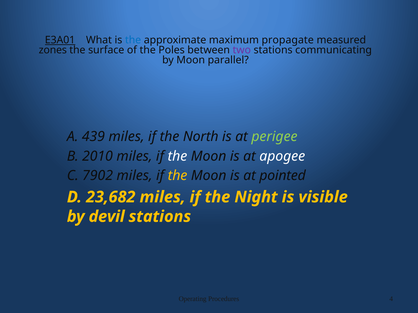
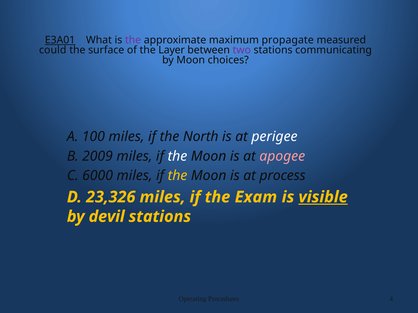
the at (133, 40) colour: blue -> purple
zones: zones -> could
Poles: Poles -> Layer
parallel: parallel -> choices
439: 439 -> 100
perigee colour: light green -> white
2010: 2010 -> 2009
apogee colour: white -> pink
7902: 7902 -> 6000
pointed: pointed -> process
23,682: 23,682 -> 23,326
Night: Night -> Exam
visible underline: none -> present
